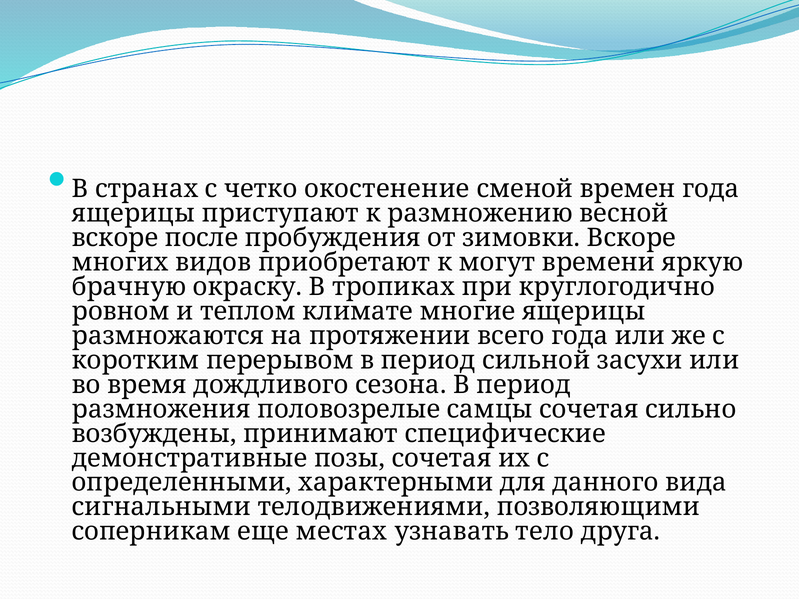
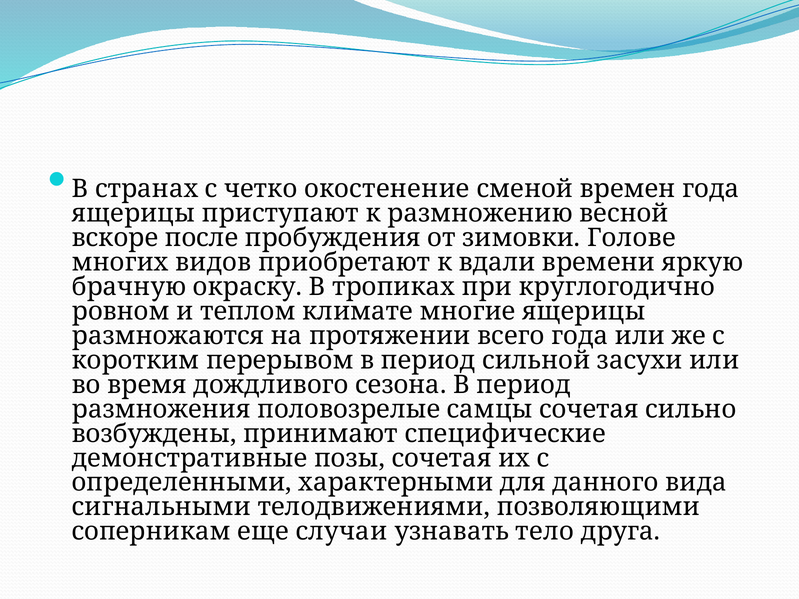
зимовки Вскоре: Вскоре -> Голове
могут: могут -> вдали
местах: местах -> случаи
